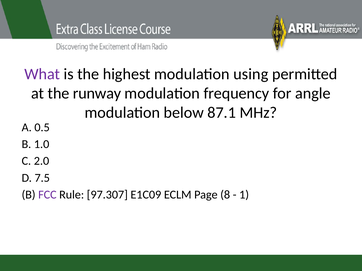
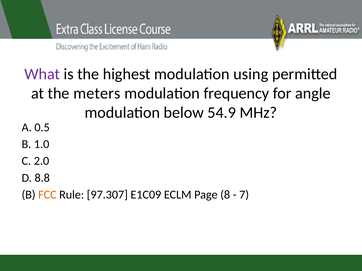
runway: runway -> meters
87.1: 87.1 -> 54.9
7.5: 7.5 -> 8.8
FCC colour: purple -> orange
1: 1 -> 7
